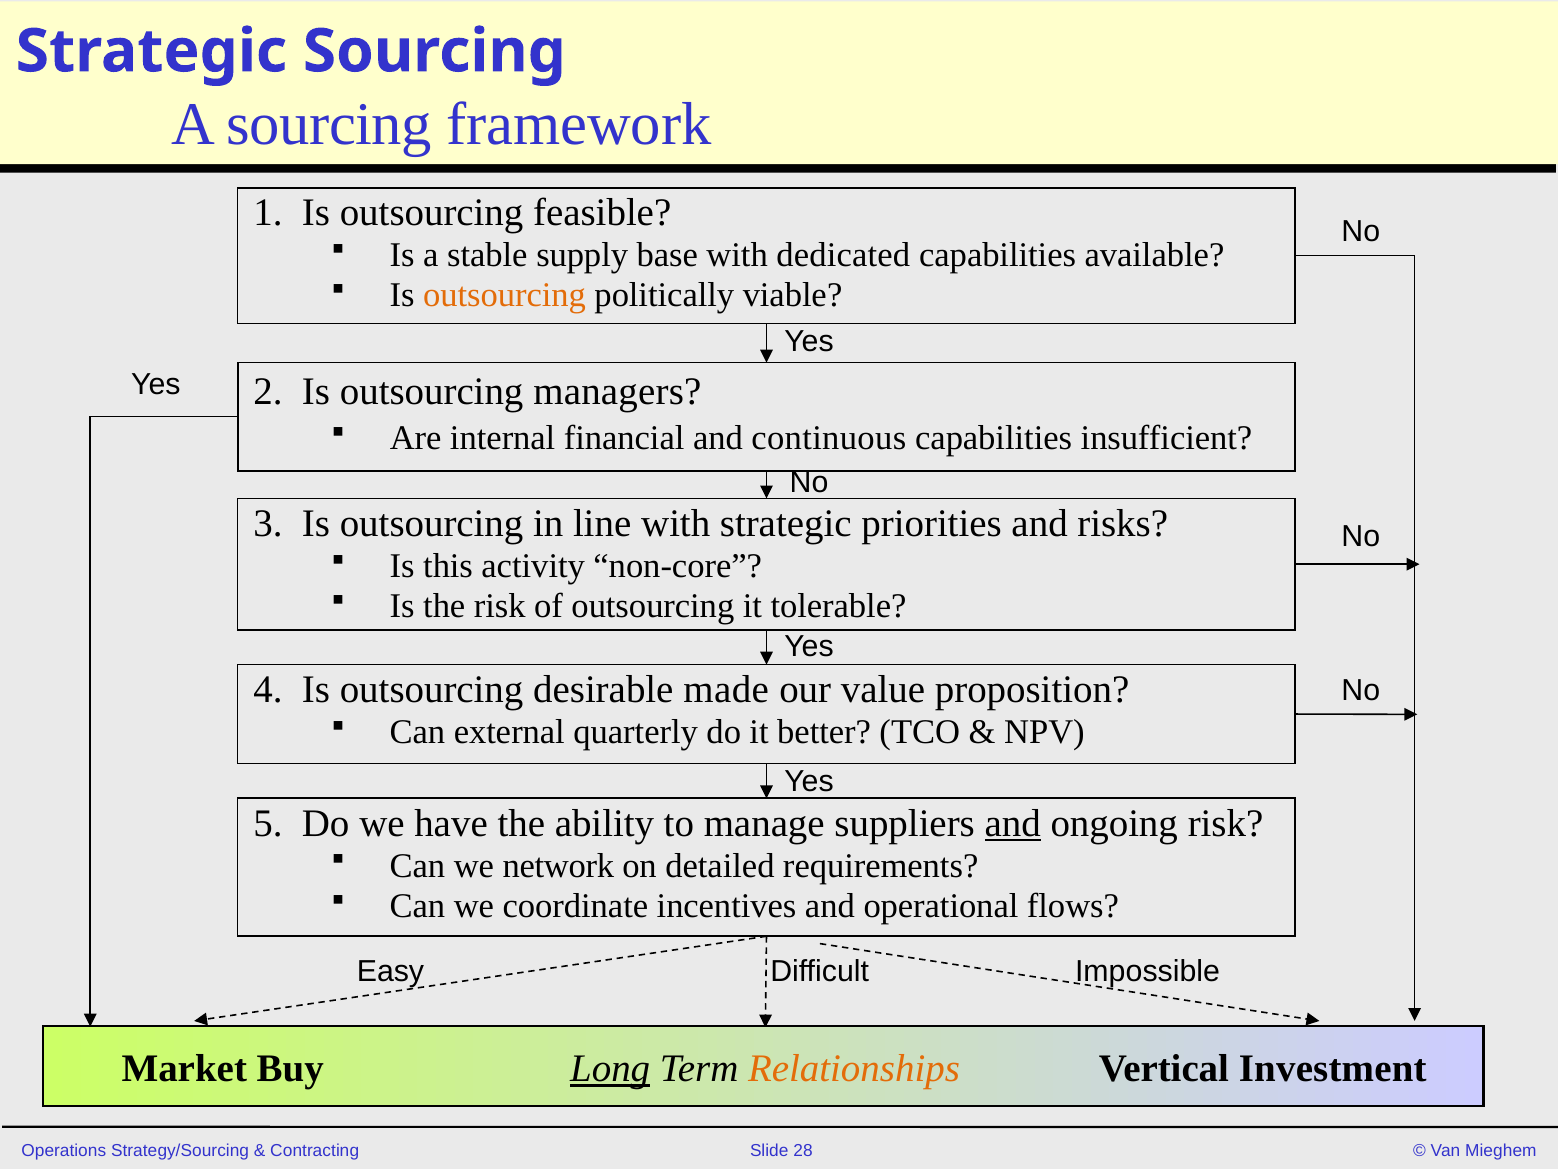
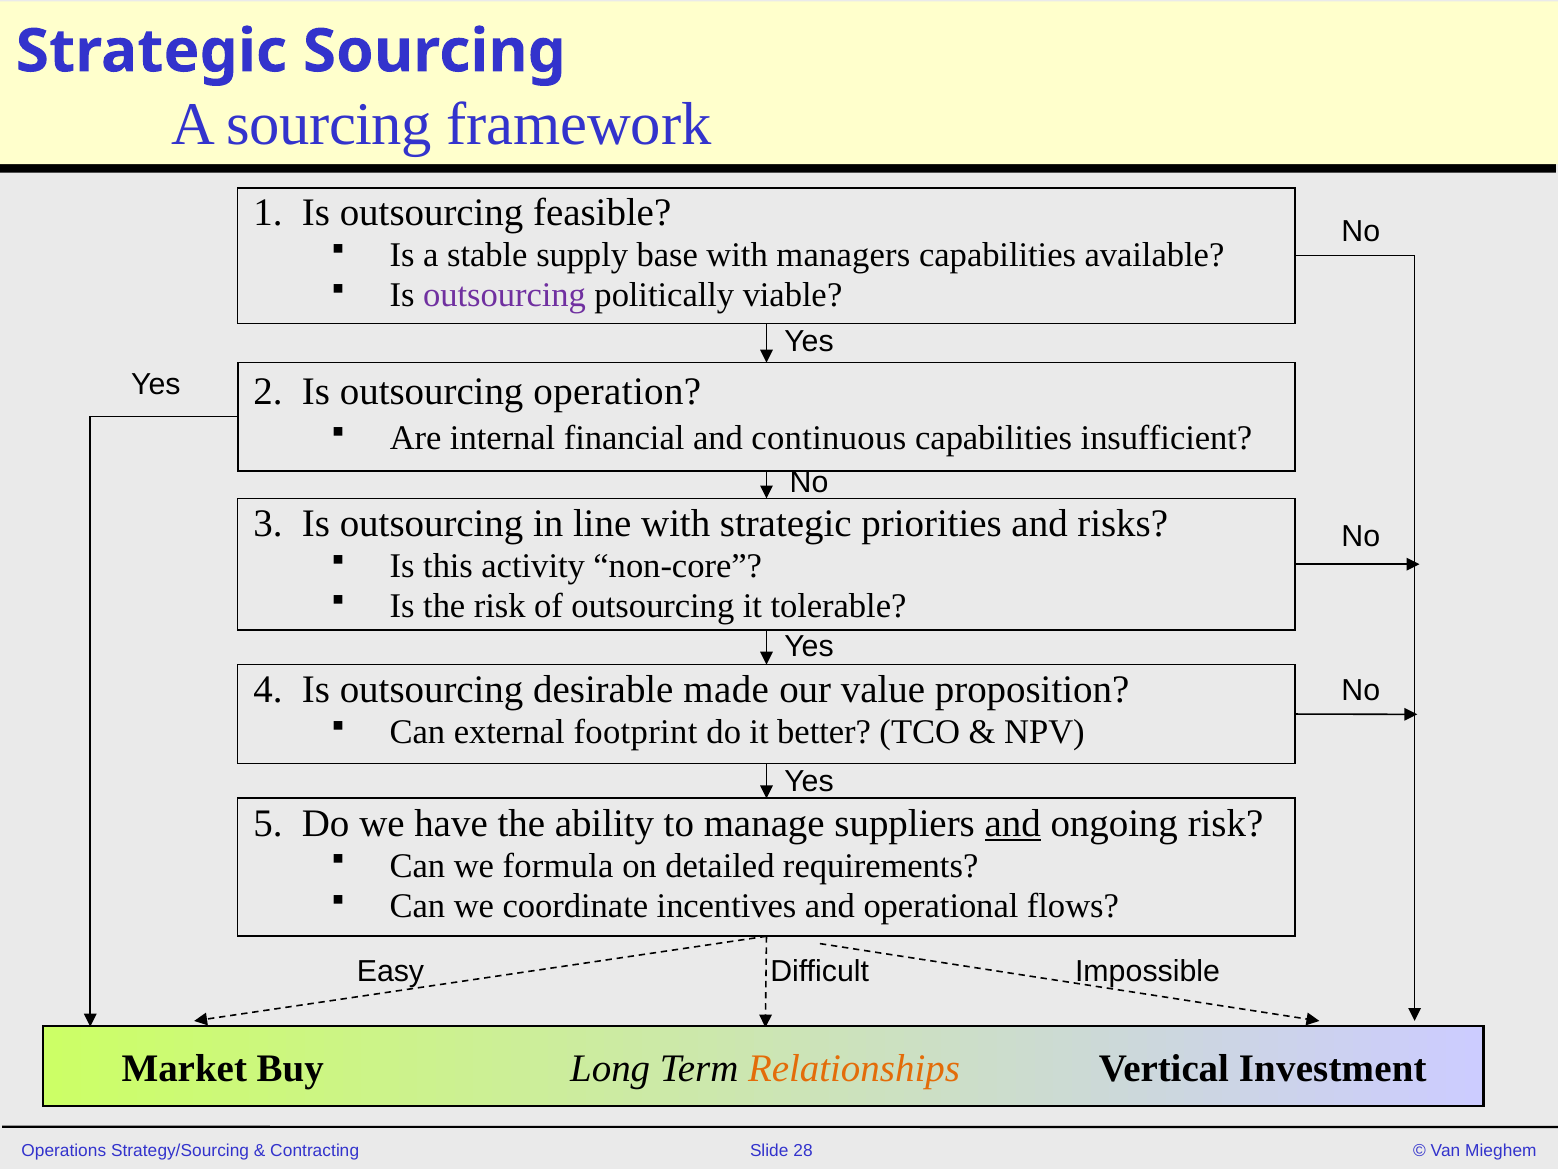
dedicated: dedicated -> managers
outsourcing at (505, 295) colour: orange -> purple
managers: managers -> operation
quarterly: quarterly -> footprint
network: network -> formula
Long underline: present -> none
